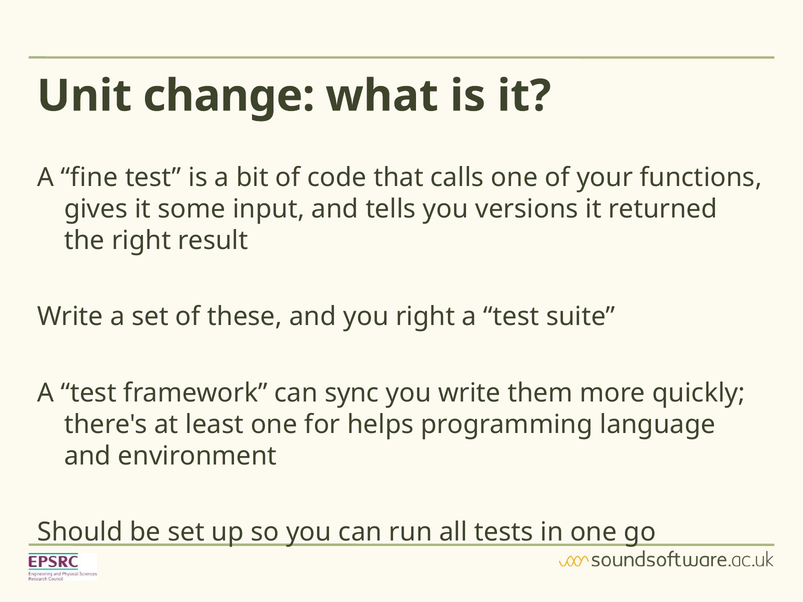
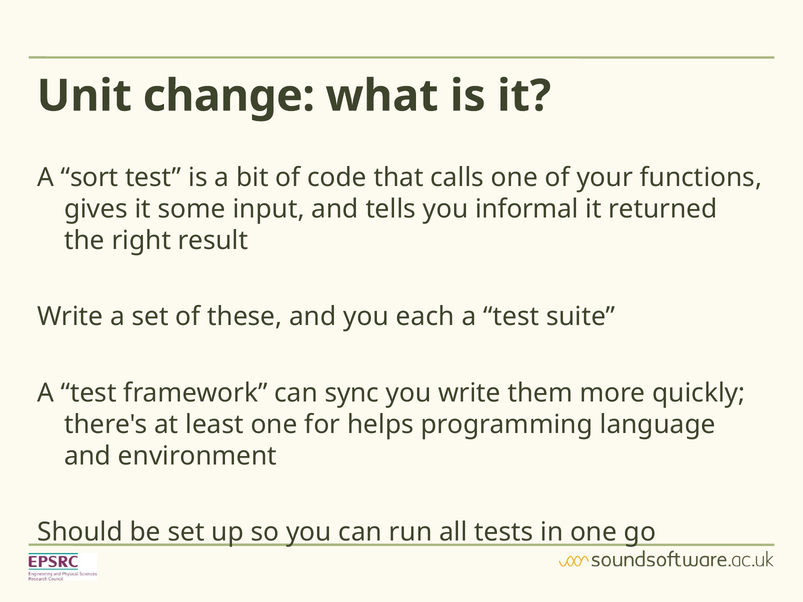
fine: fine -> sort
versions: versions -> informal
you right: right -> each
